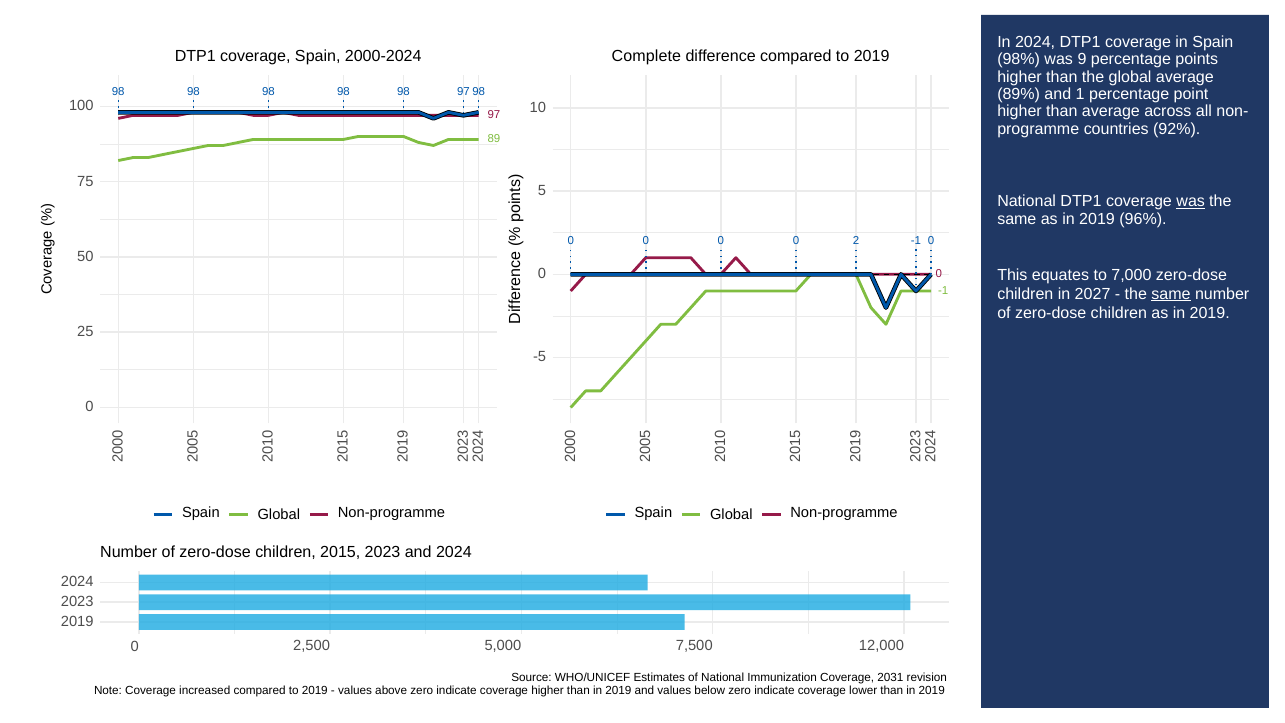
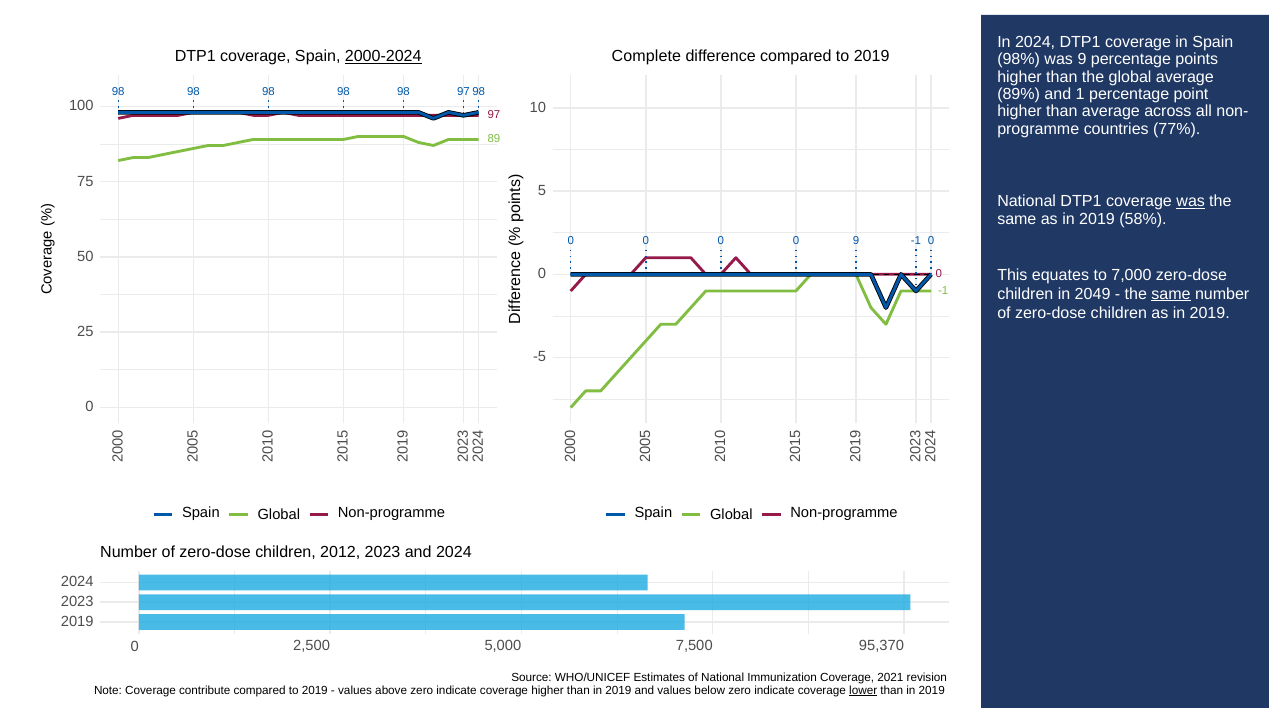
2000-2024 underline: none -> present
92%: 92% -> 77%
96%: 96% -> 58%
2 at (856, 241): 2 -> 9
2027: 2027 -> 2049
2015: 2015 -> 2012
12,000: 12,000 -> 95,370
2031: 2031 -> 2021
increased: increased -> contribute
lower underline: none -> present
